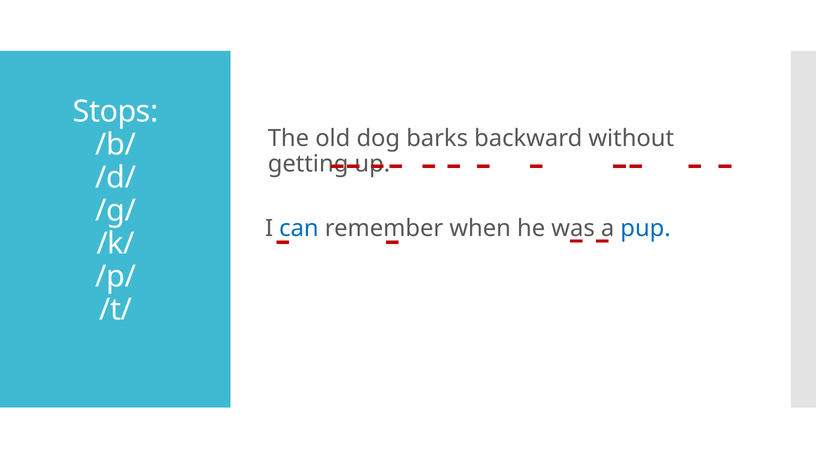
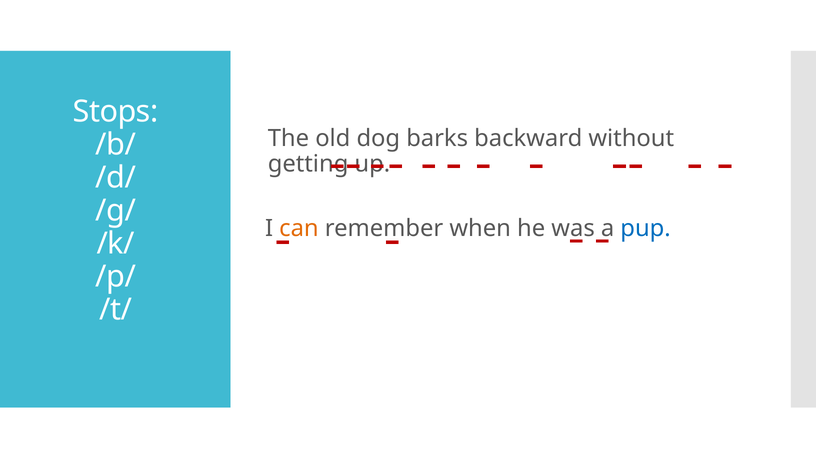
can colour: blue -> orange
